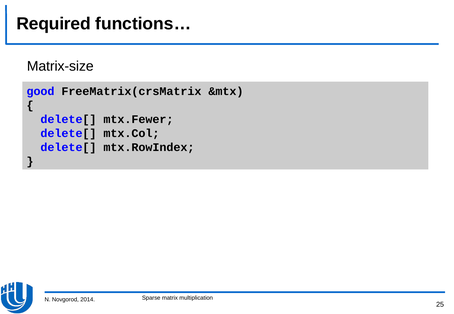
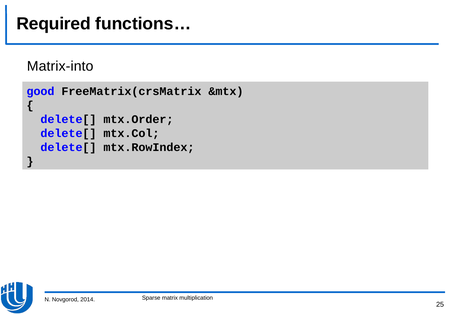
Matrix-size: Matrix-size -> Matrix-into
mtx.Fewer: mtx.Fewer -> mtx.Order
